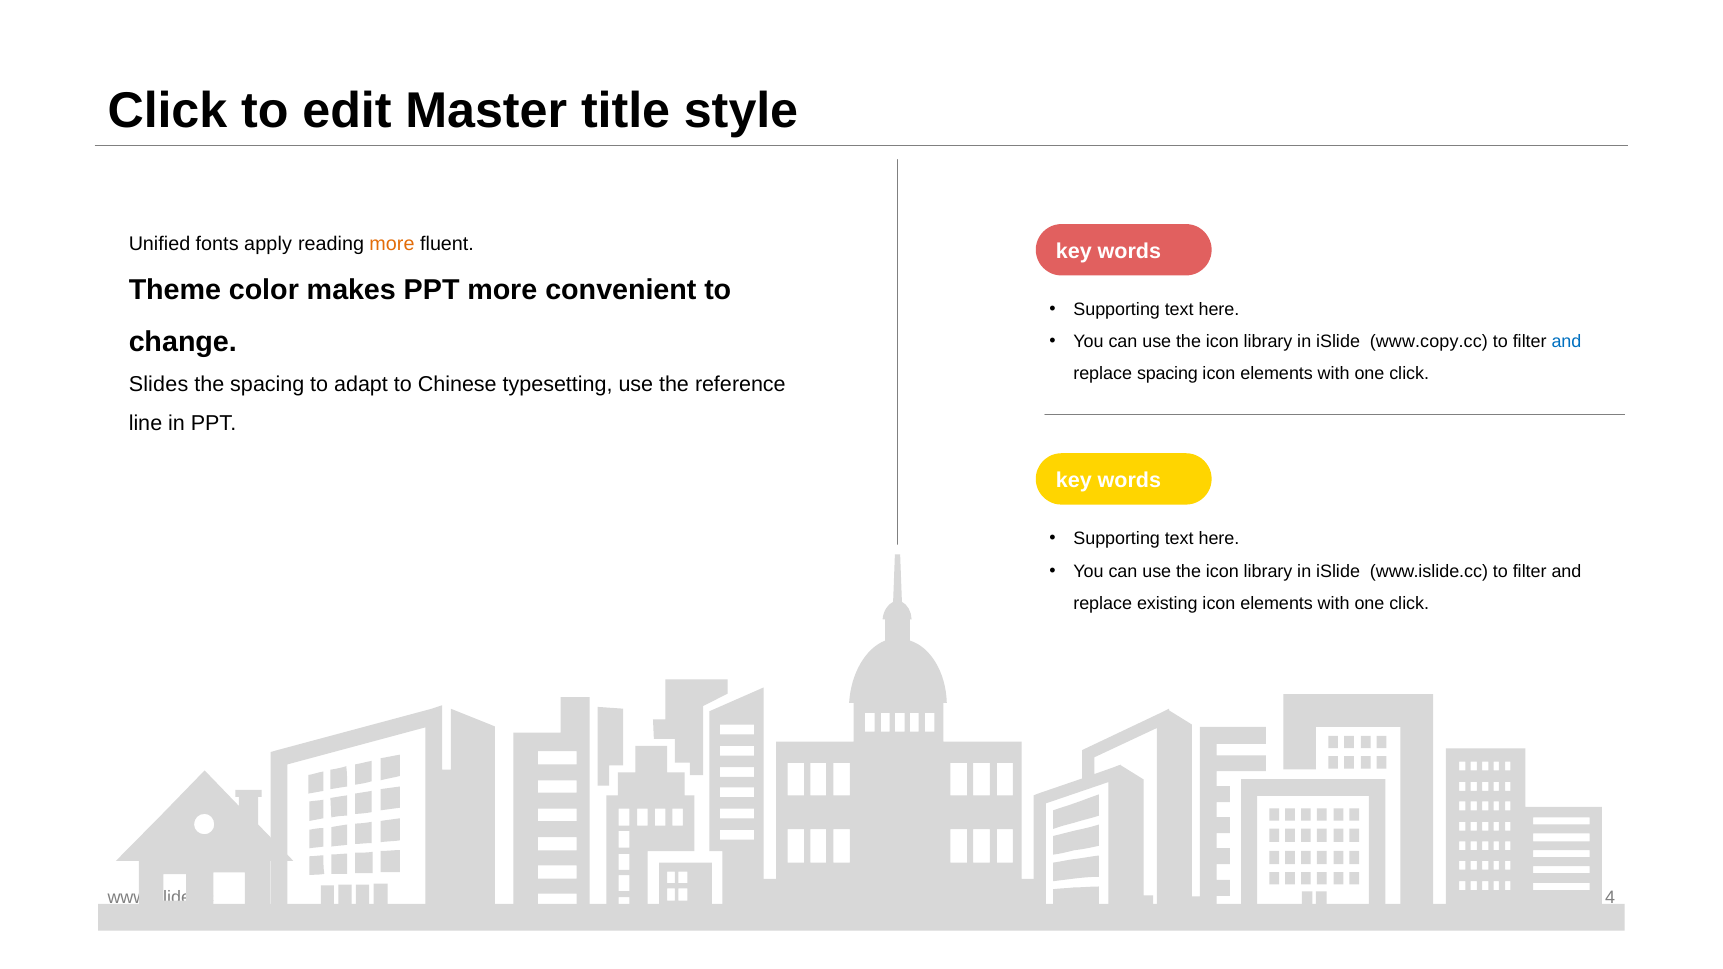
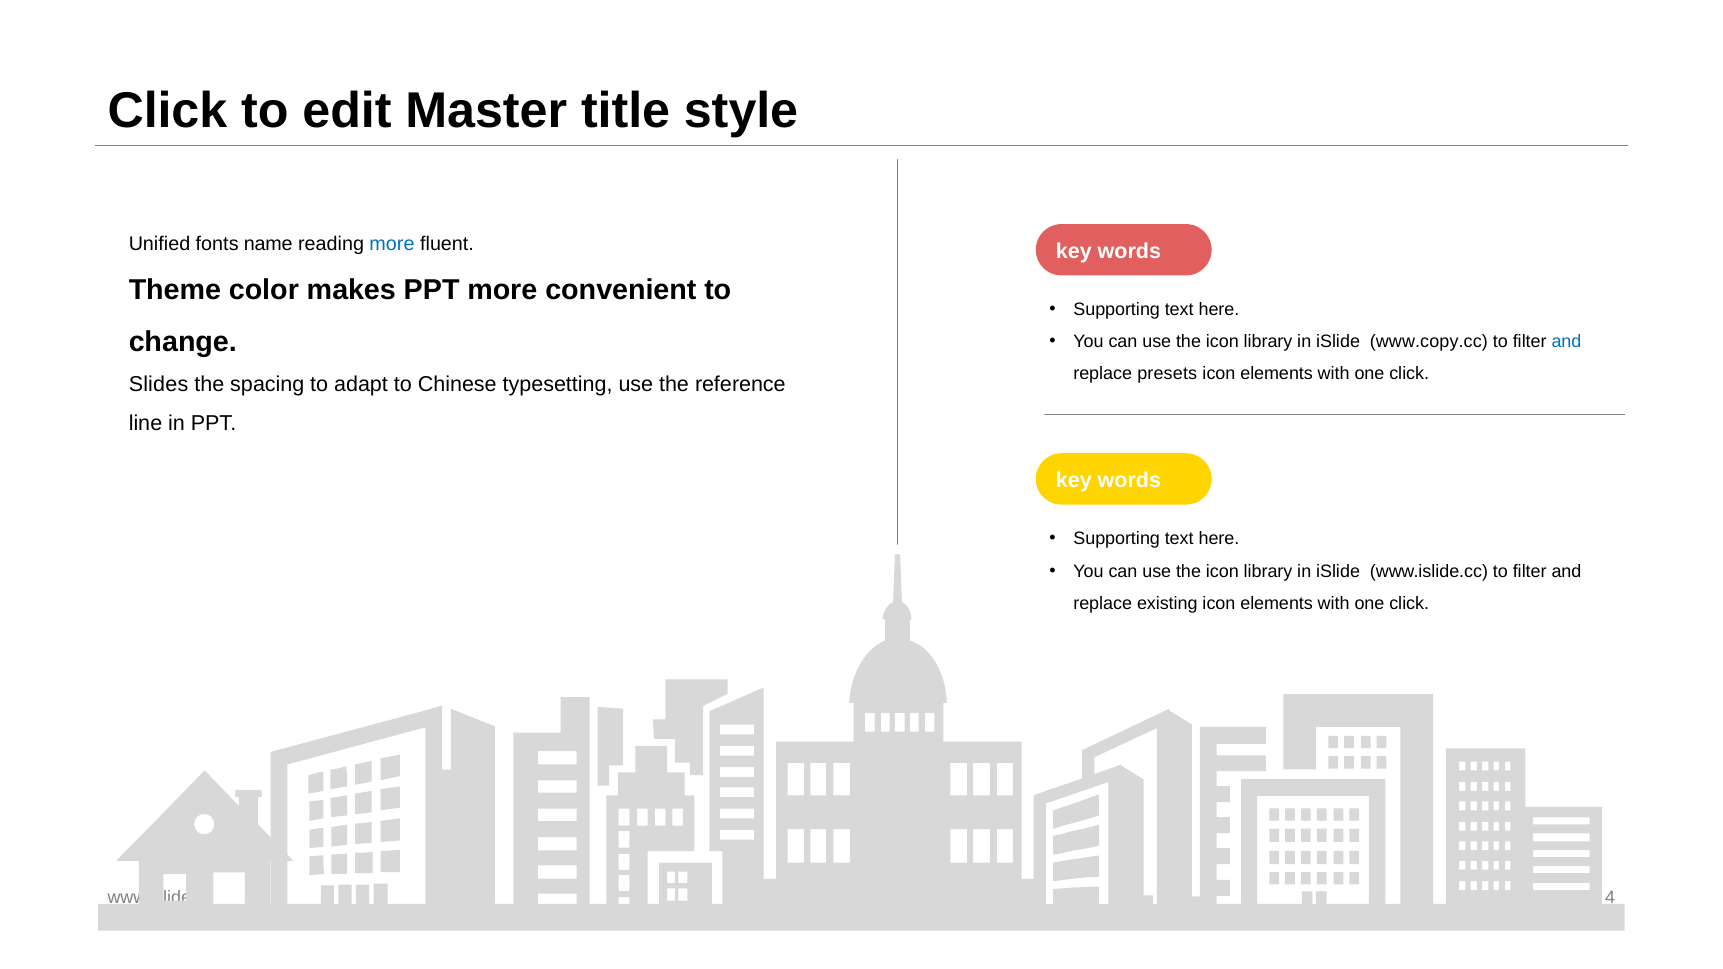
apply: apply -> name
more at (392, 244) colour: orange -> blue
replace spacing: spacing -> presets
